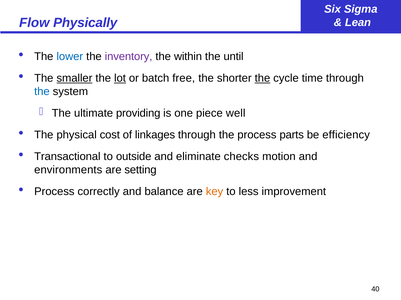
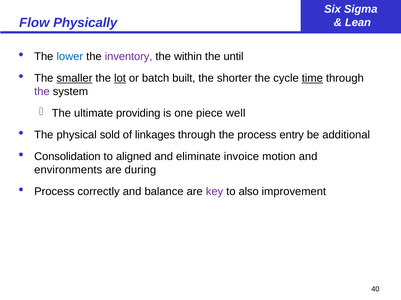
free: free -> built
the at (262, 78) underline: present -> none
time underline: none -> present
the at (42, 92) colour: blue -> purple
cost: cost -> sold
parts: parts -> entry
efficiency: efficiency -> additional
Transactional: Transactional -> Consolidation
outside: outside -> aligned
checks: checks -> invoice
setting: setting -> during
key colour: orange -> purple
less: less -> also
